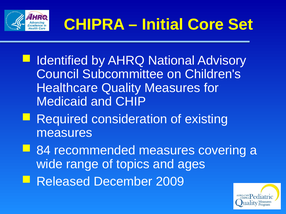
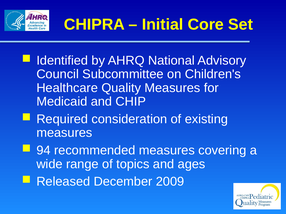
84: 84 -> 94
